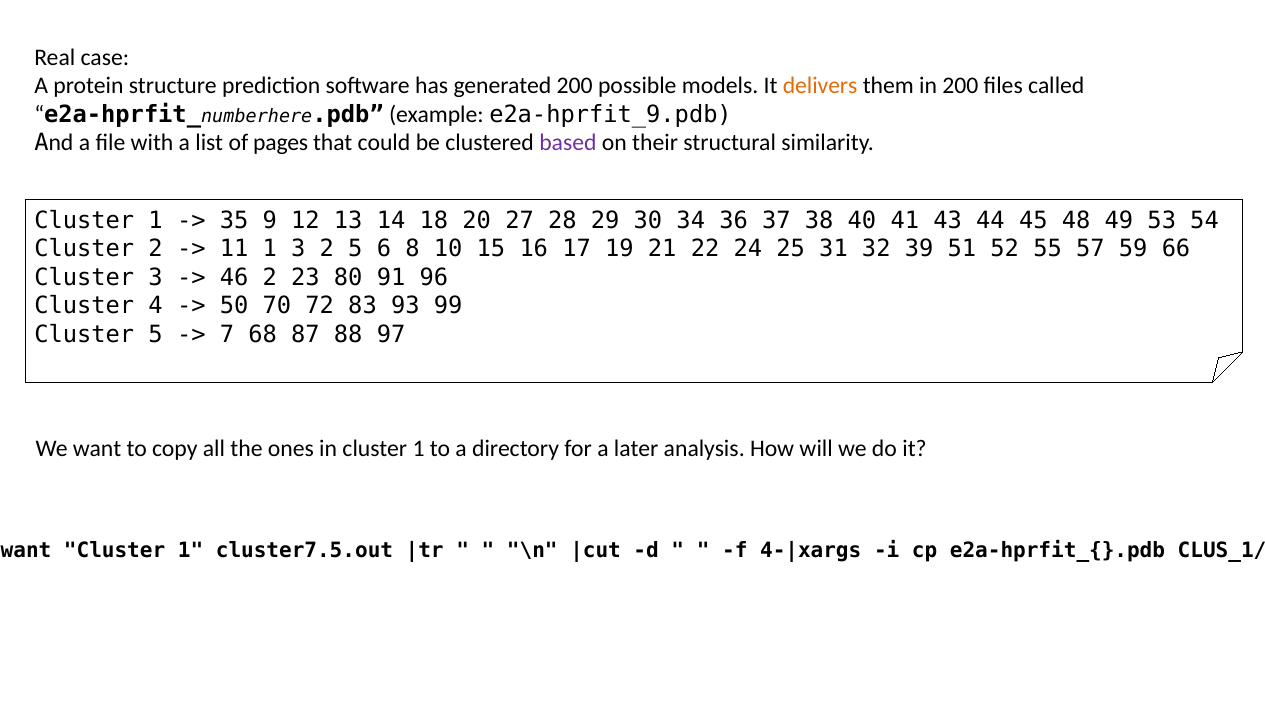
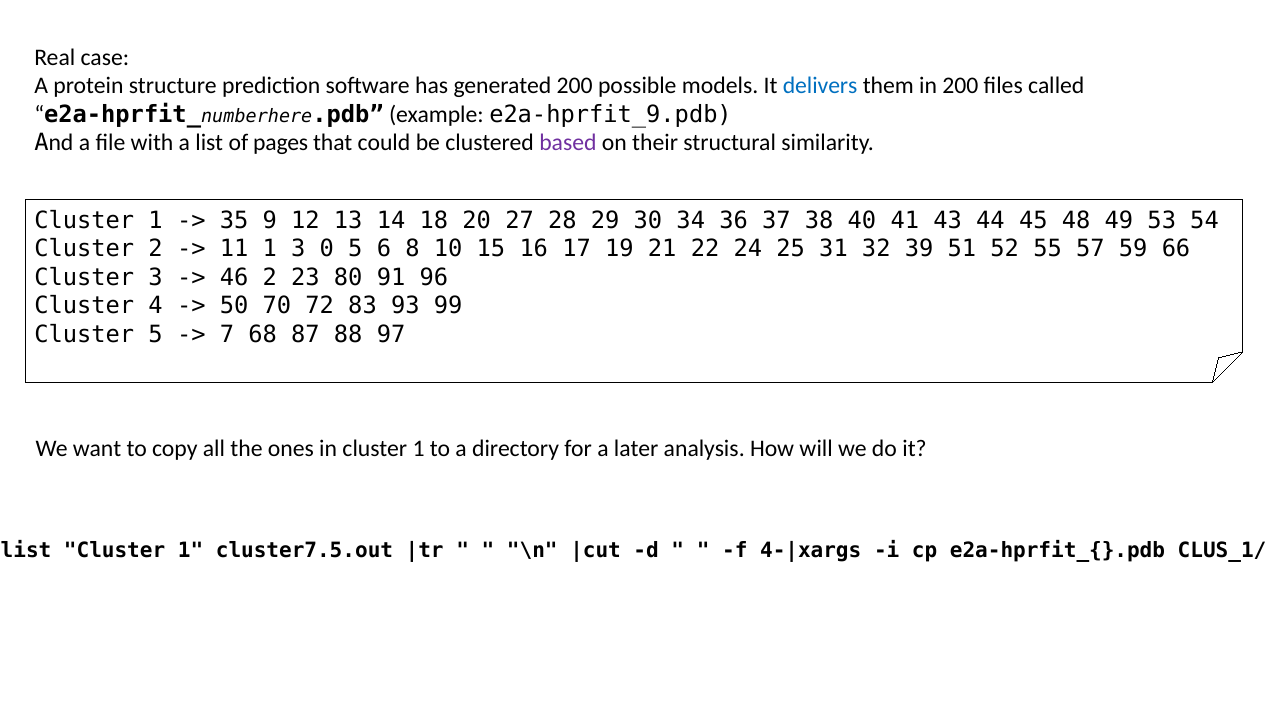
delivers colour: orange -> blue
3 2: 2 -> 0
want at (26, 550): want -> list
